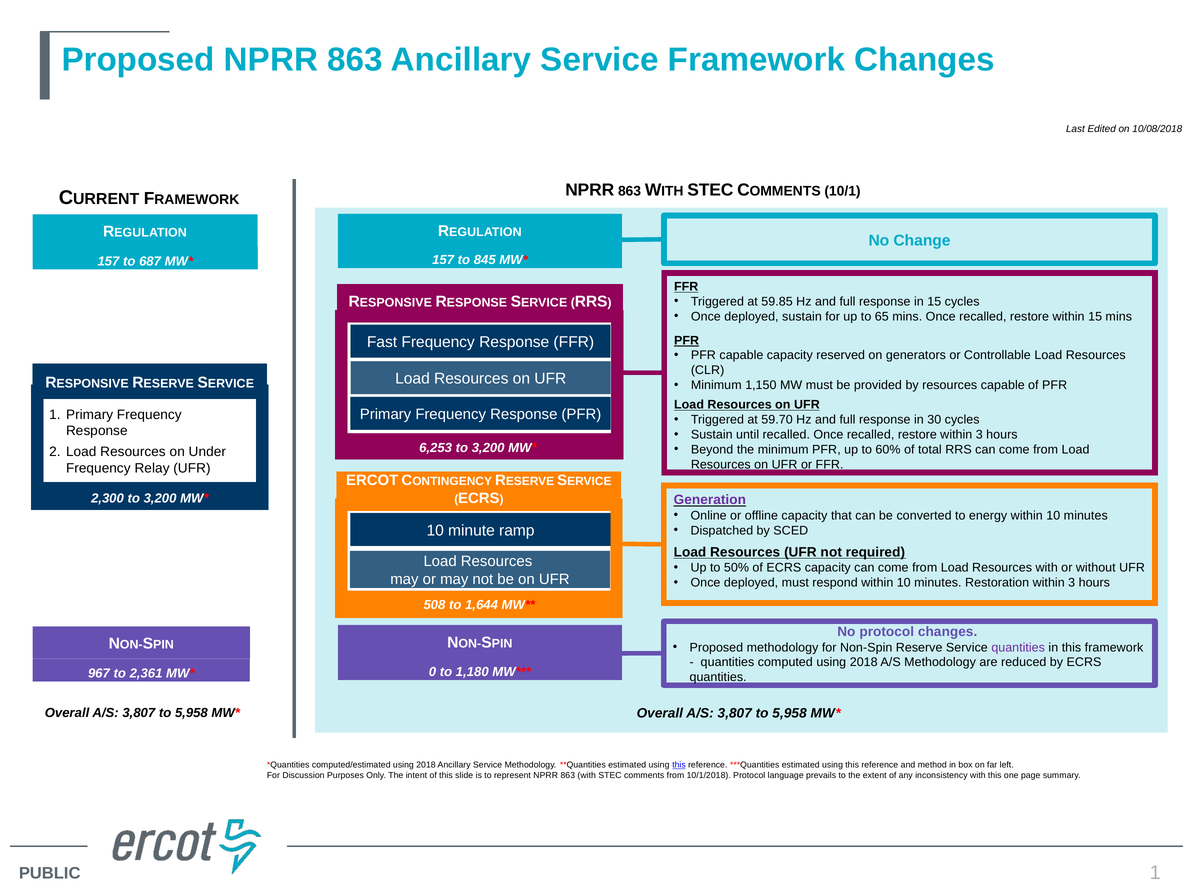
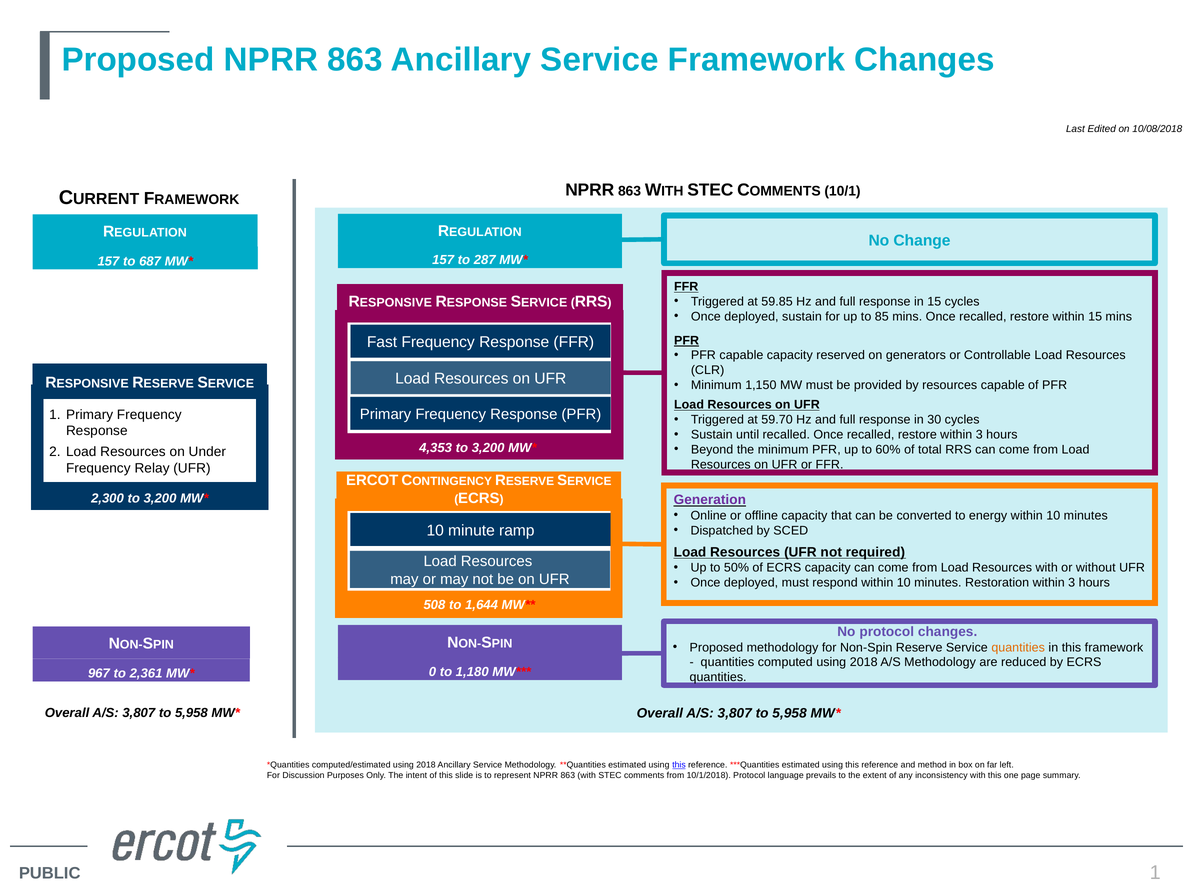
845: 845 -> 287
65: 65 -> 85
6,253: 6,253 -> 4,353
quantities at (1018, 648) colour: purple -> orange
